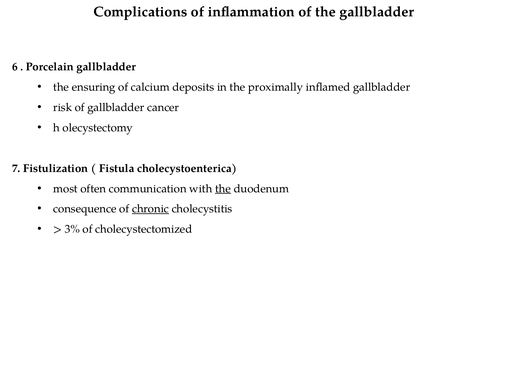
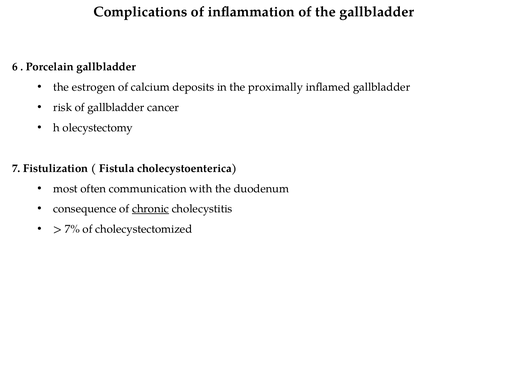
ensuring: ensuring -> estrogen
the at (223, 189) underline: present -> none
3%: 3% -> 7%
